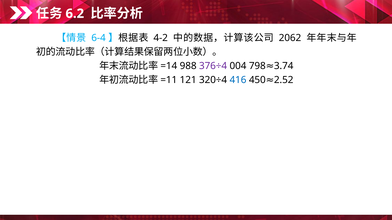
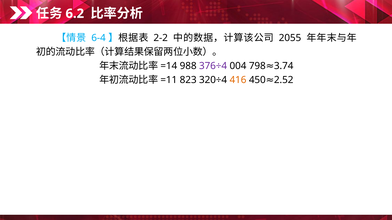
4-2: 4-2 -> 2-2
2062: 2062 -> 2055
121: 121 -> 823
416 colour: blue -> orange
